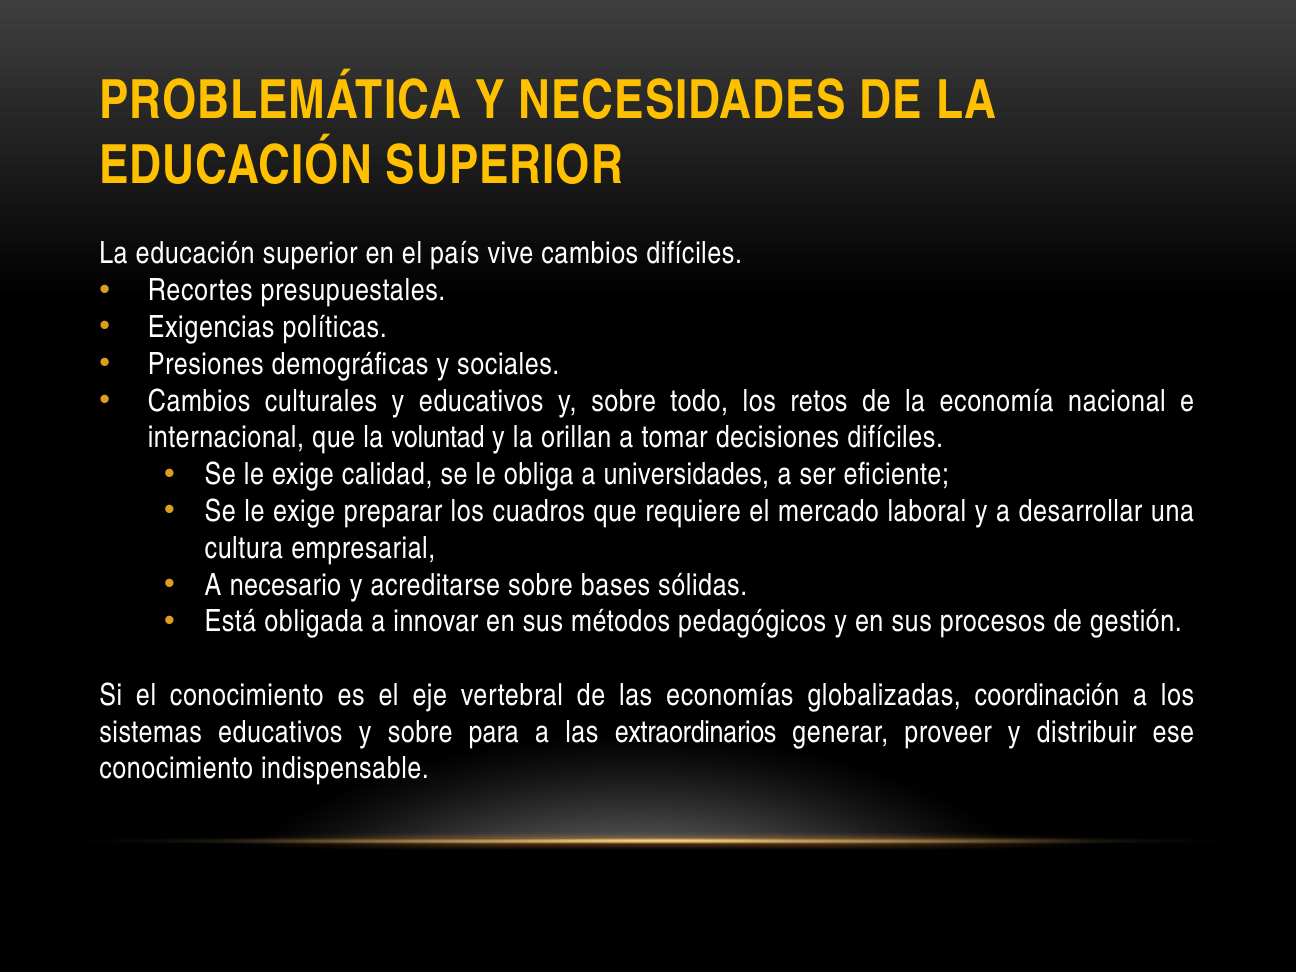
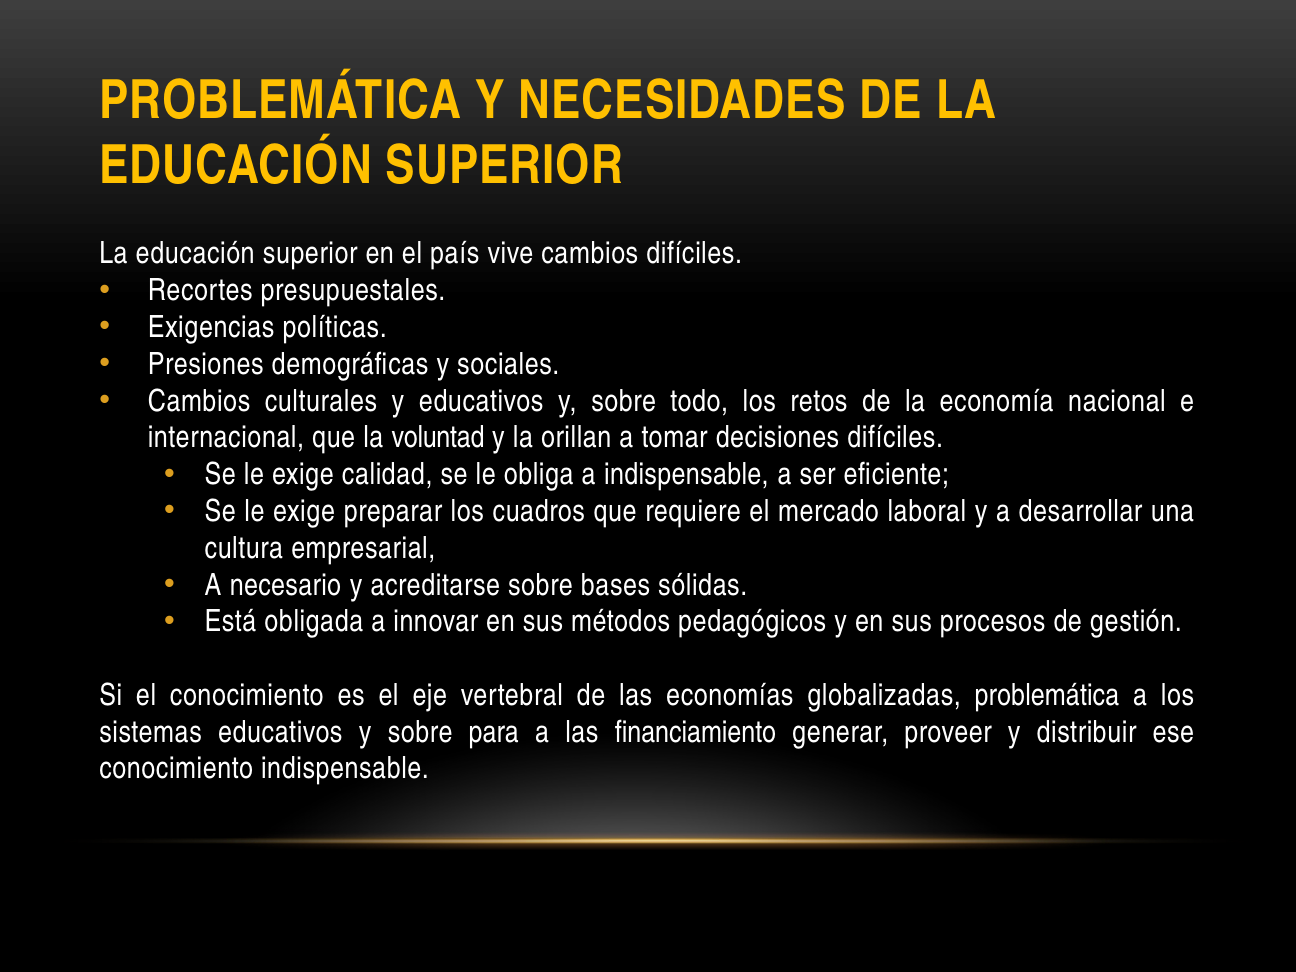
a universidades: universidades -> indispensable
globalizadas coordinación: coordinación -> problemática
extraordinarios: extraordinarios -> financiamiento
